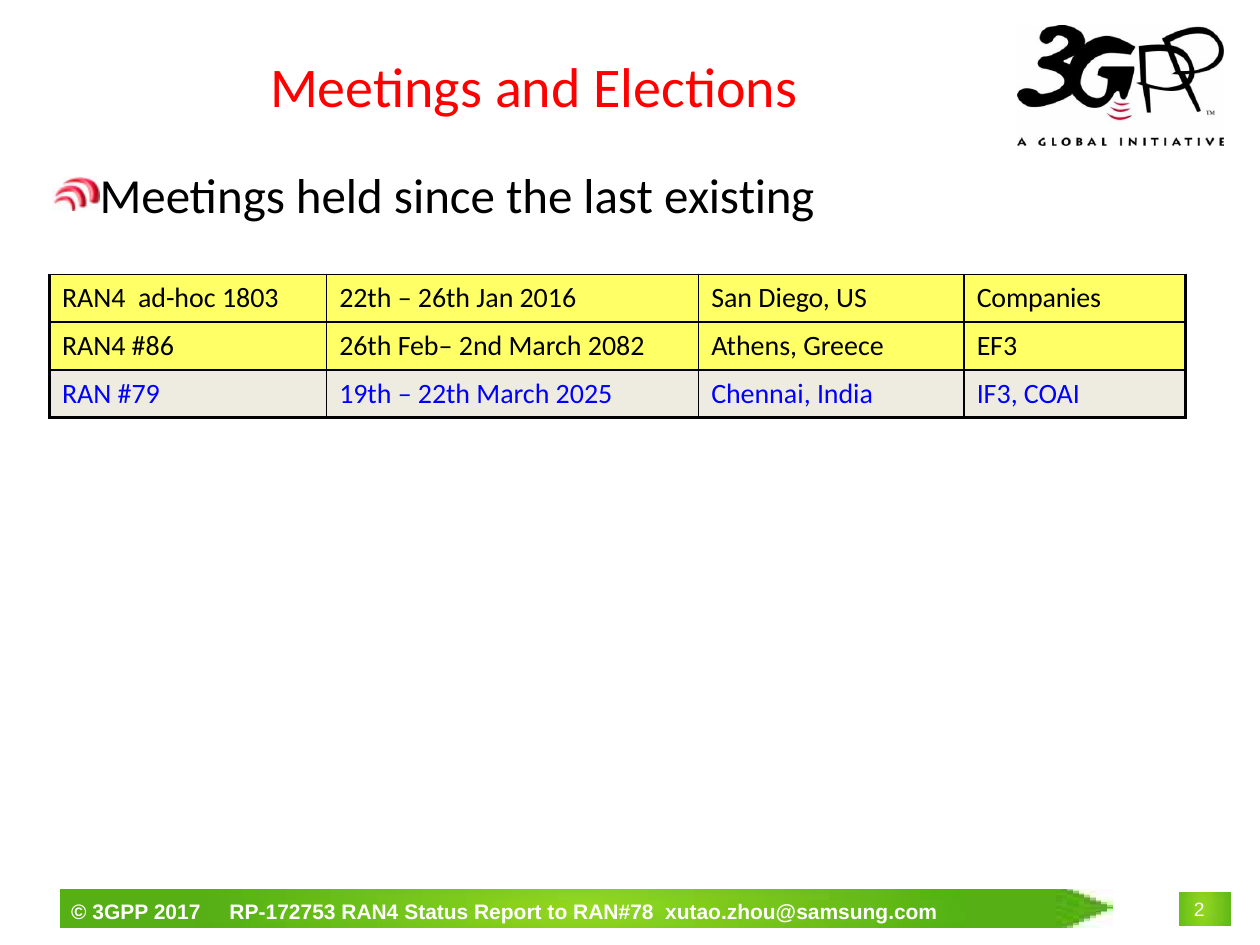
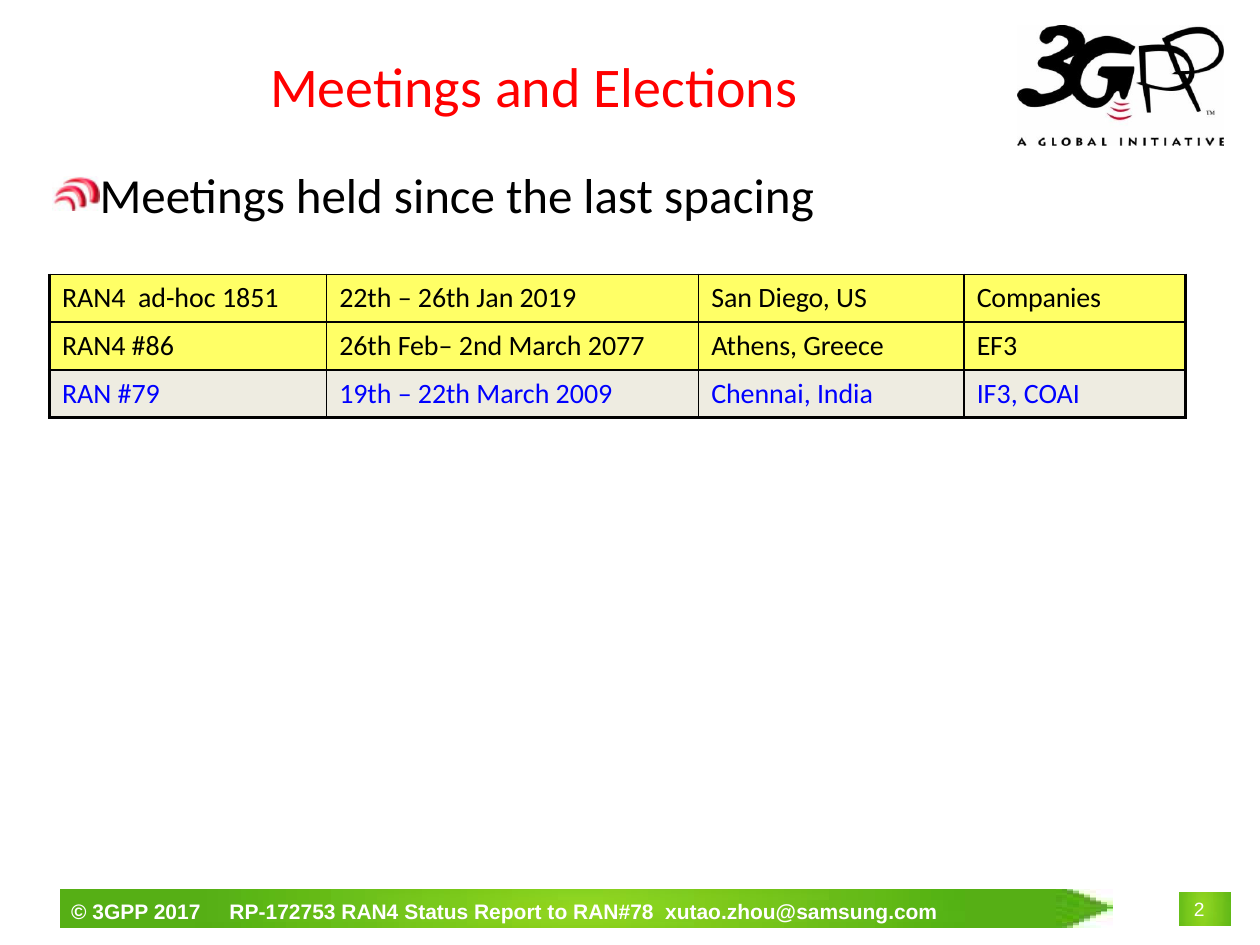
existing: existing -> spacing
1803: 1803 -> 1851
2016: 2016 -> 2019
2082: 2082 -> 2077
March 2025: 2025 -> 2009
